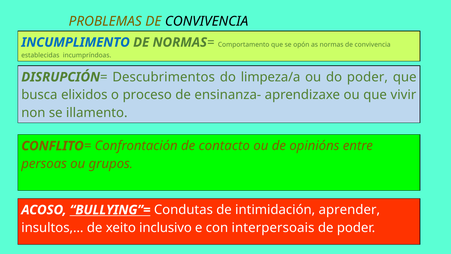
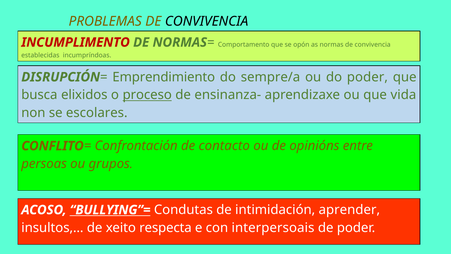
INCUMPLIMENTO colour: blue -> red
Descubrimentos: Descubrimentos -> Emprendimiento
limpeza/a: limpeza/a -> sempre/a
proceso underline: none -> present
vivir: vivir -> vida
illamento: illamento -> escolares
inclusivo: inclusivo -> respecta
